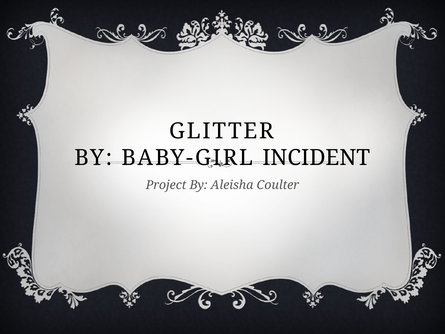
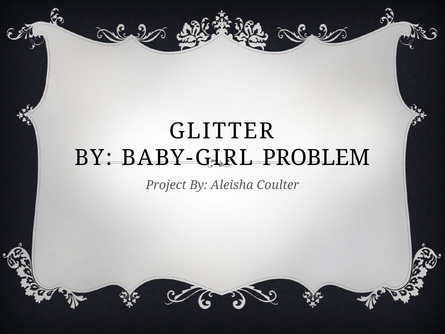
INCIDENT: INCIDENT -> PROBLEM
